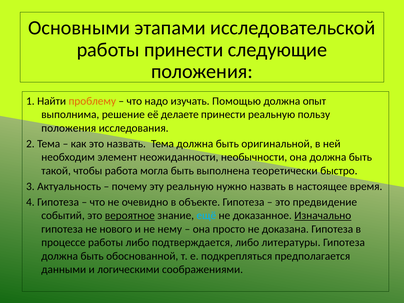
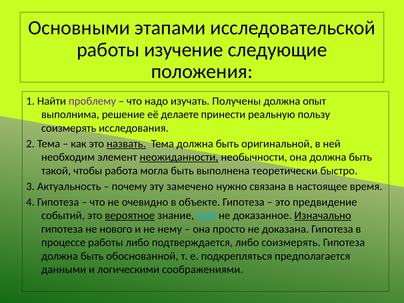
работы принести: принести -> изучение
проблему colour: orange -> purple
Помощью: Помощью -> Получены
положения at (69, 128): положения -> соизмерять
назвать at (126, 144) underline: none -> present
неожиданности underline: none -> present
эту реальную: реальную -> замечено
нужно назвать: назвать -> связана
либо литературы: литературы -> соизмерять
